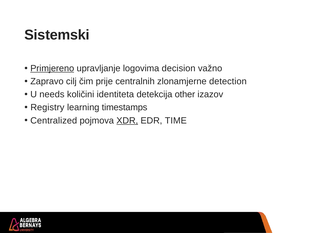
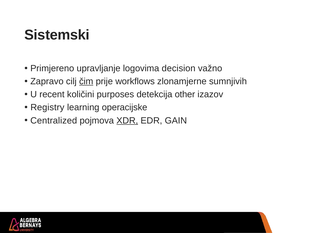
Primjereno underline: present -> none
čim underline: none -> present
centralnih: centralnih -> workflows
detection: detection -> sumnjivih
needs: needs -> recent
identiteta: identiteta -> purposes
timestamps: timestamps -> operacijske
TIME: TIME -> GAIN
